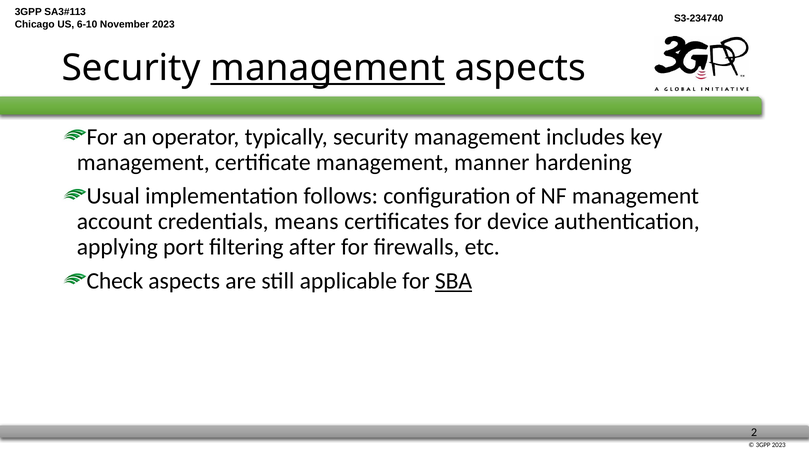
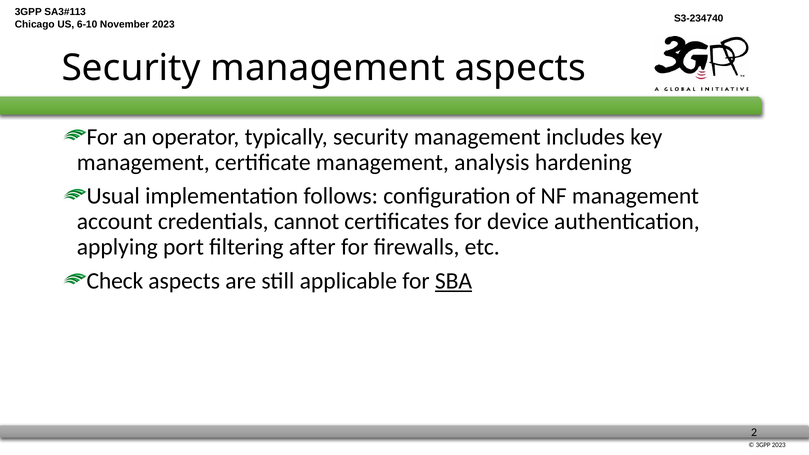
management at (328, 68) underline: present -> none
manner: manner -> analysis
means: means -> cannot
